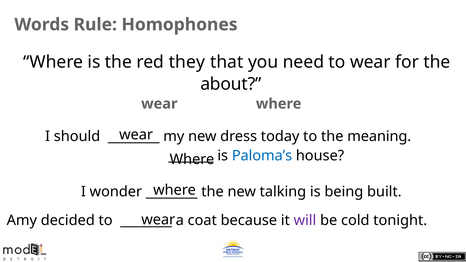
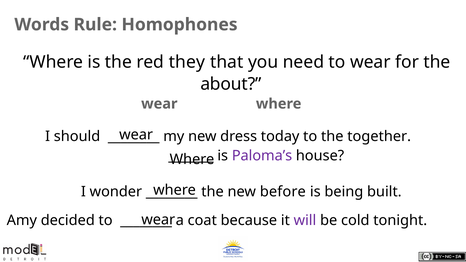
meaning: meaning -> together
Paloma’s colour: blue -> purple
talking: talking -> before
